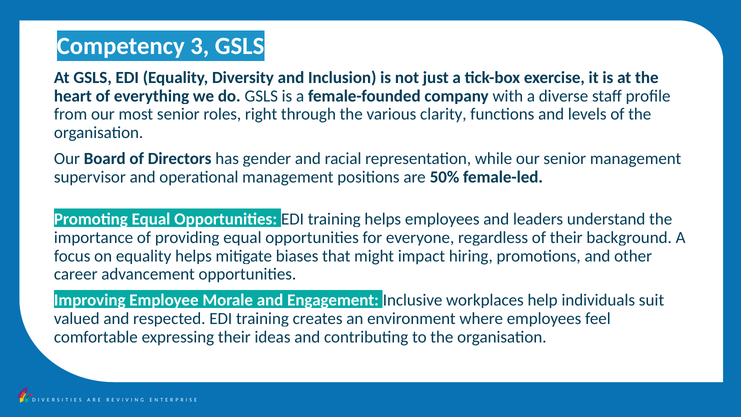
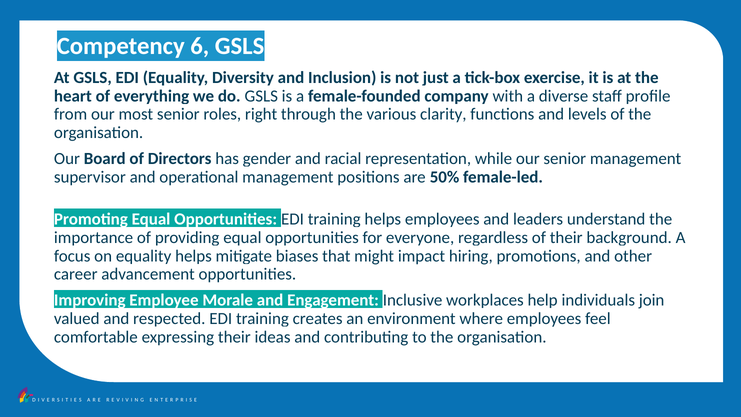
3: 3 -> 6
suit: suit -> join
